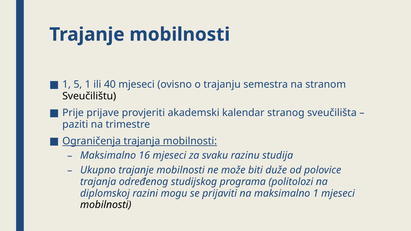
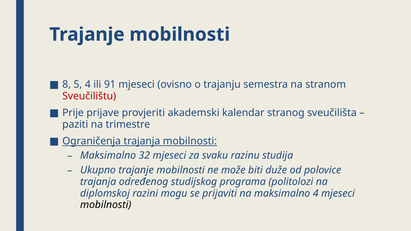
1 at (67, 84): 1 -> 8
5 1: 1 -> 4
40: 40 -> 91
Sveučilištu colour: black -> red
16: 16 -> 32
maksimalno 1: 1 -> 4
